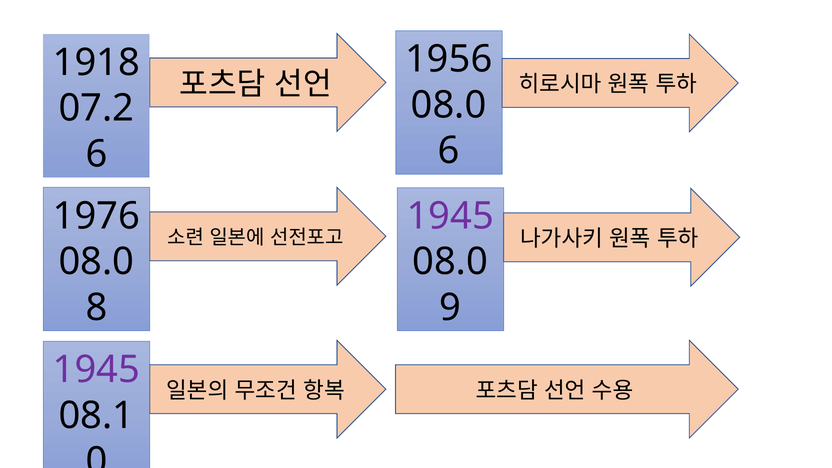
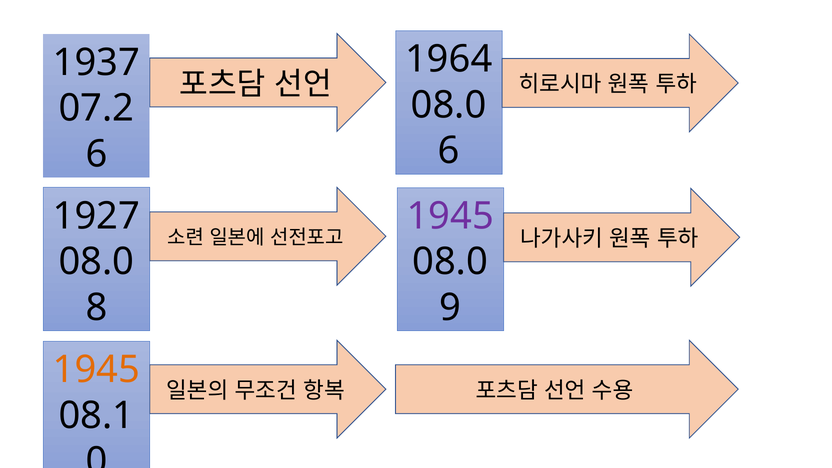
1956: 1956 -> 1964
1918: 1918 -> 1937
1976: 1976 -> 1927
1945 at (96, 370) colour: purple -> orange
